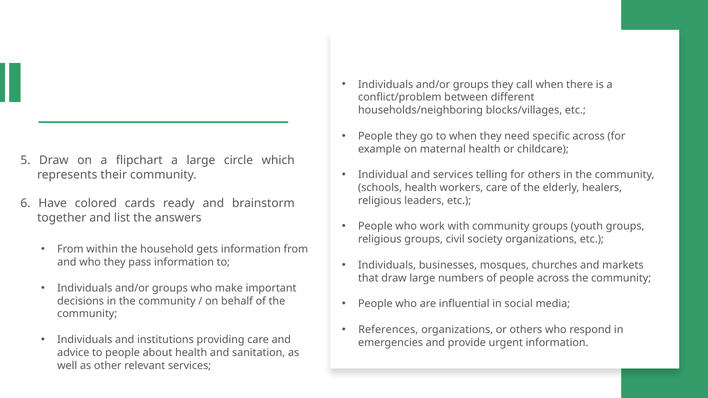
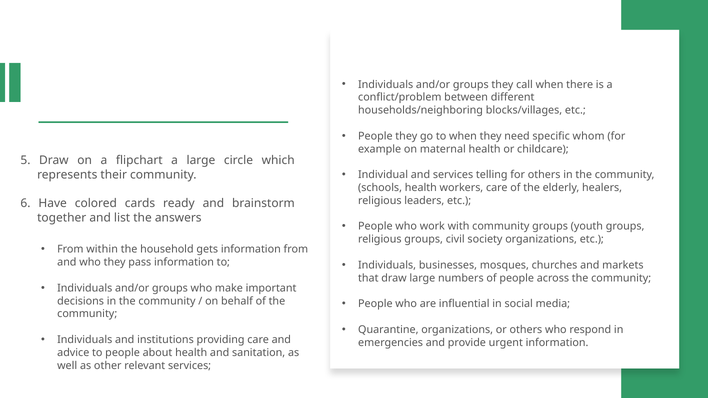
specific across: across -> whom
References: References -> Quarantine
